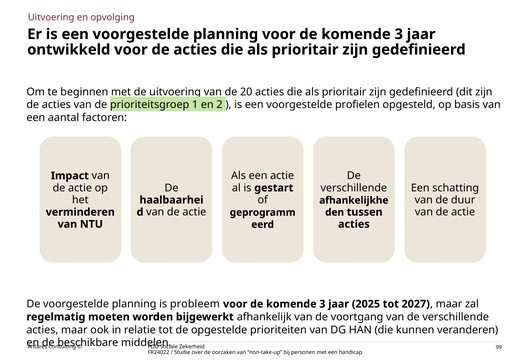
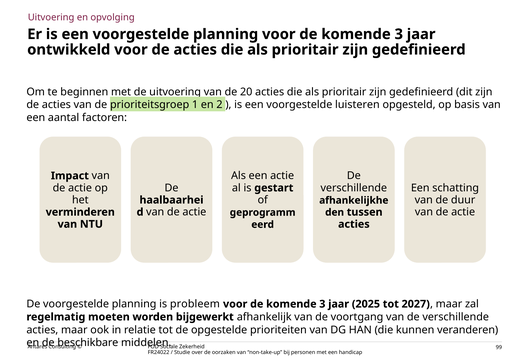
profielen: profielen -> luisteren
